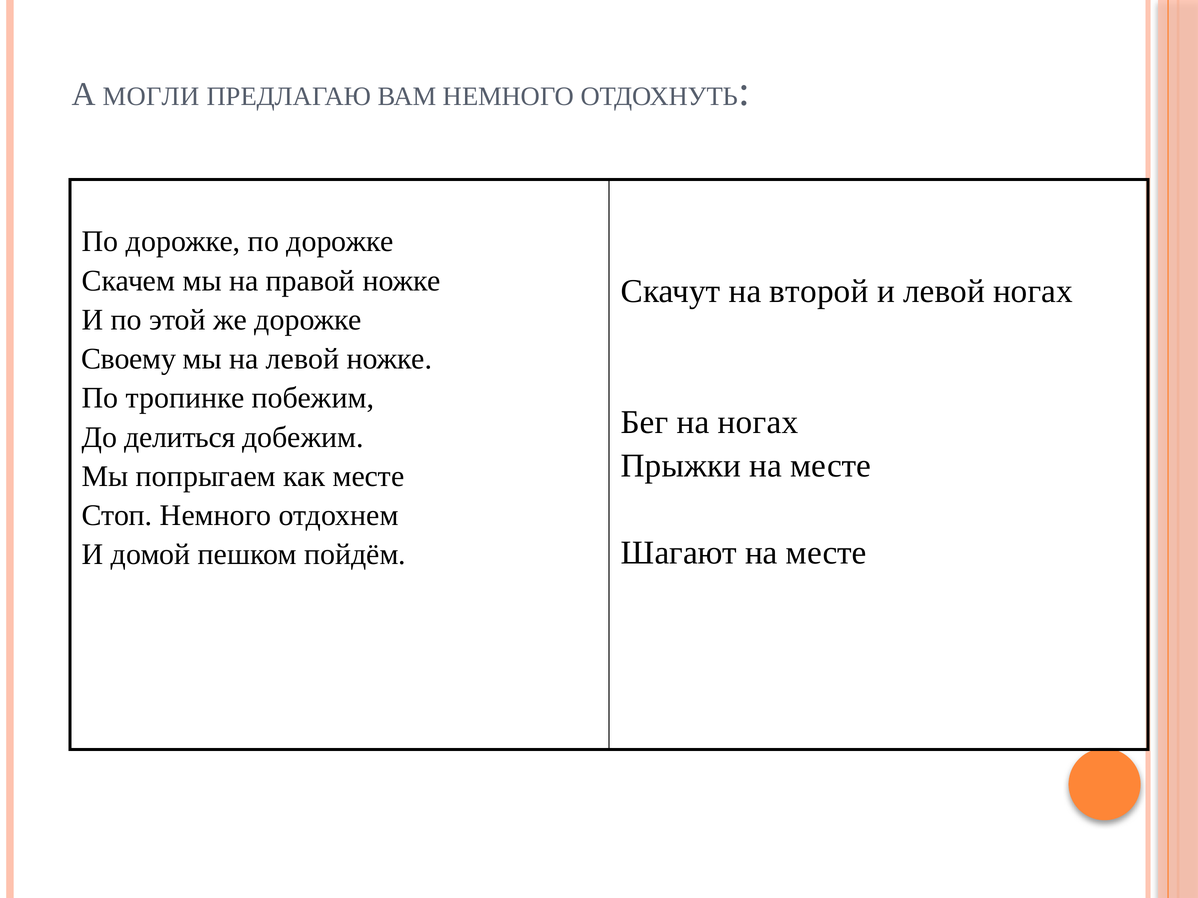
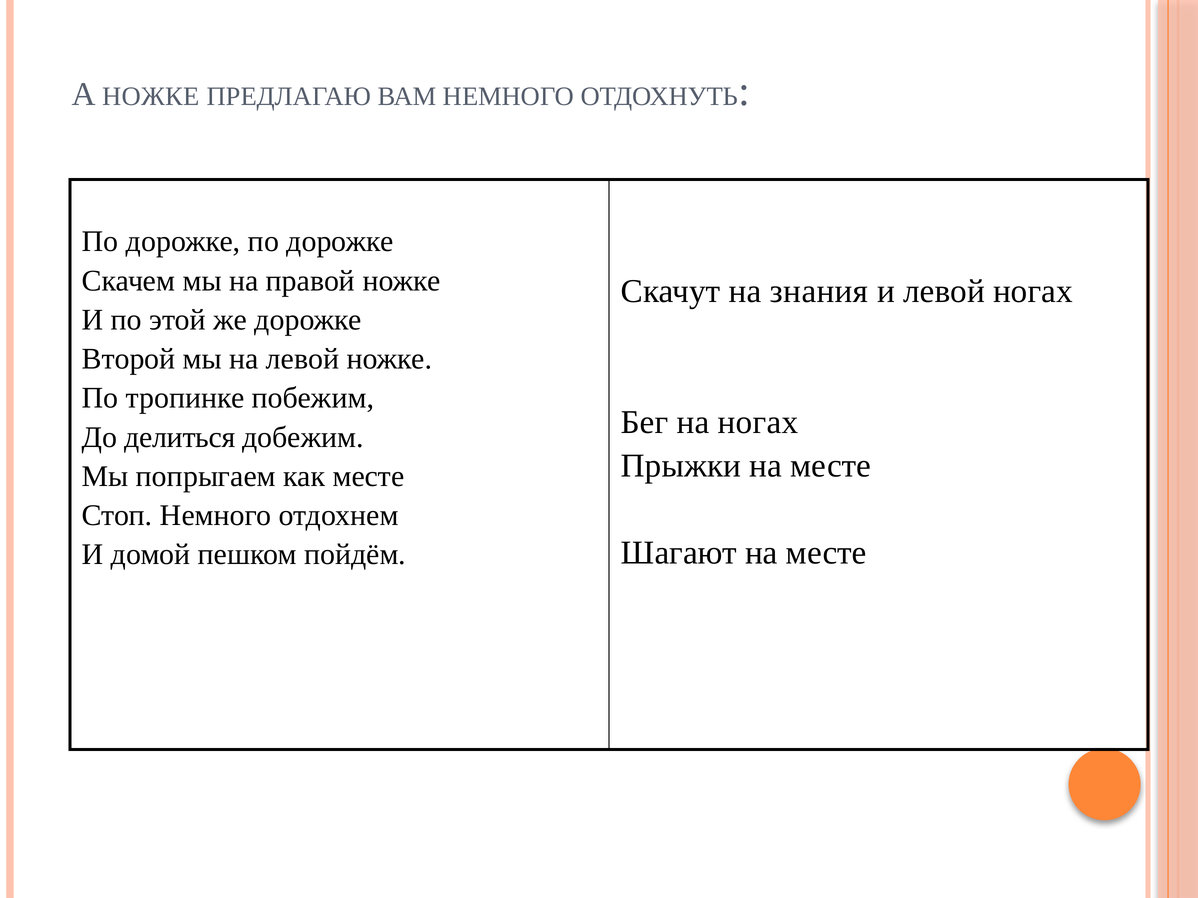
А МОГЛИ: МОГЛИ -> НОЖКЕ
второй: второй -> знания
Своему: Своему -> Второй
